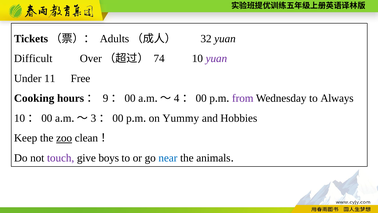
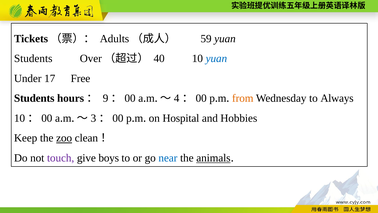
32: 32 -> 59
Difficult at (33, 58): Difficult -> Students
74: 74 -> 40
yuan at (216, 58) colour: purple -> blue
11: 11 -> 17
Cooking at (34, 98): Cooking -> Students
from colour: purple -> orange
Yummy: Yummy -> Hospital
animals underline: none -> present
